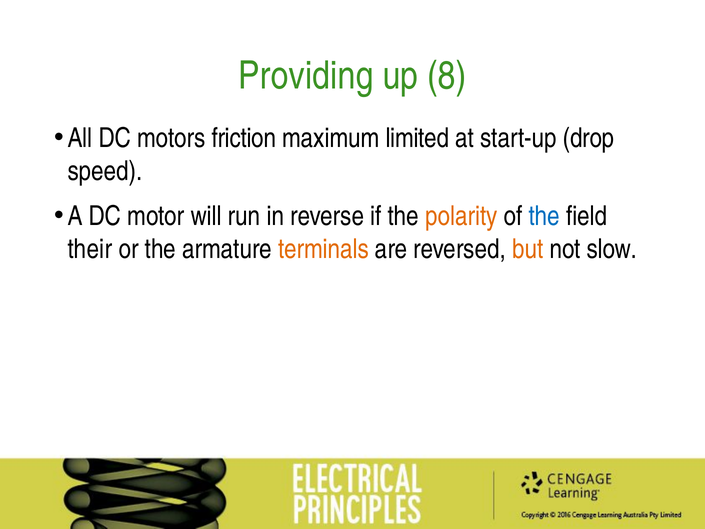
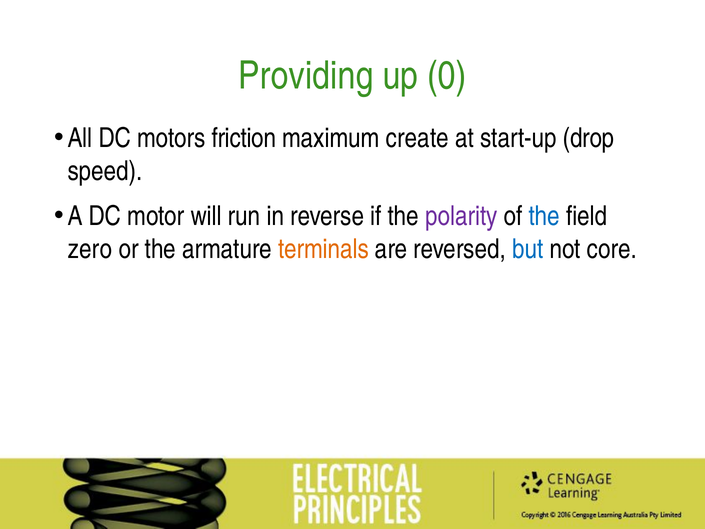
8: 8 -> 0
limited: limited -> create
polarity colour: orange -> purple
their: their -> zero
but colour: orange -> blue
slow: slow -> core
